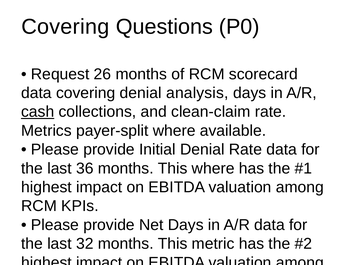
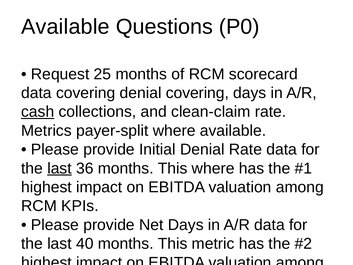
Covering at (65, 27): Covering -> Available
26: 26 -> 25
denial analysis: analysis -> covering
last at (59, 168) underline: none -> present
32: 32 -> 40
